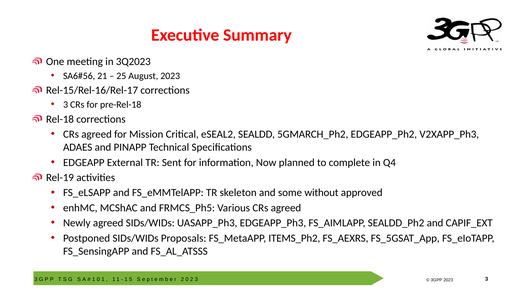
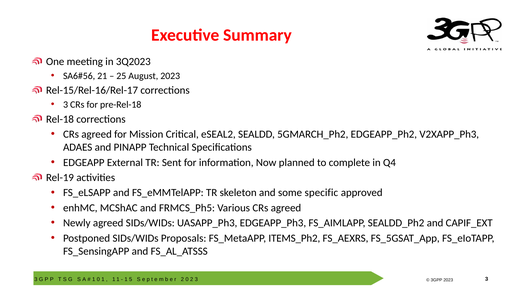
without: without -> specific
